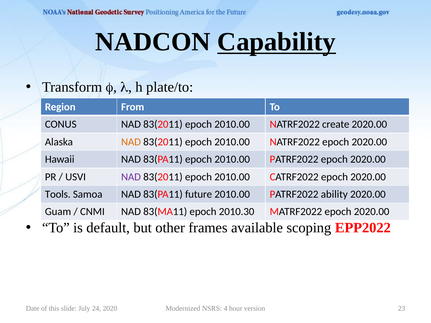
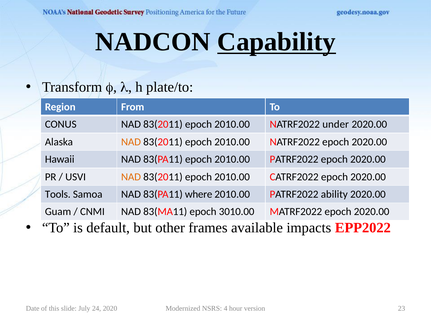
create: create -> under
NAD at (131, 177) colour: purple -> orange
future: future -> where
2010.30: 2010.30 -> 3010.00
scoping: scoping -> impacts
